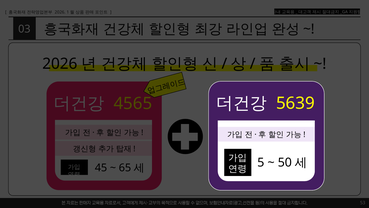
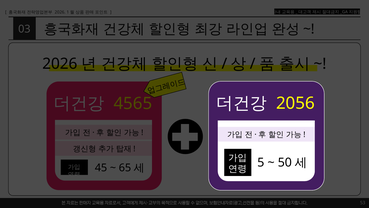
5639: 5639 -> 2056
